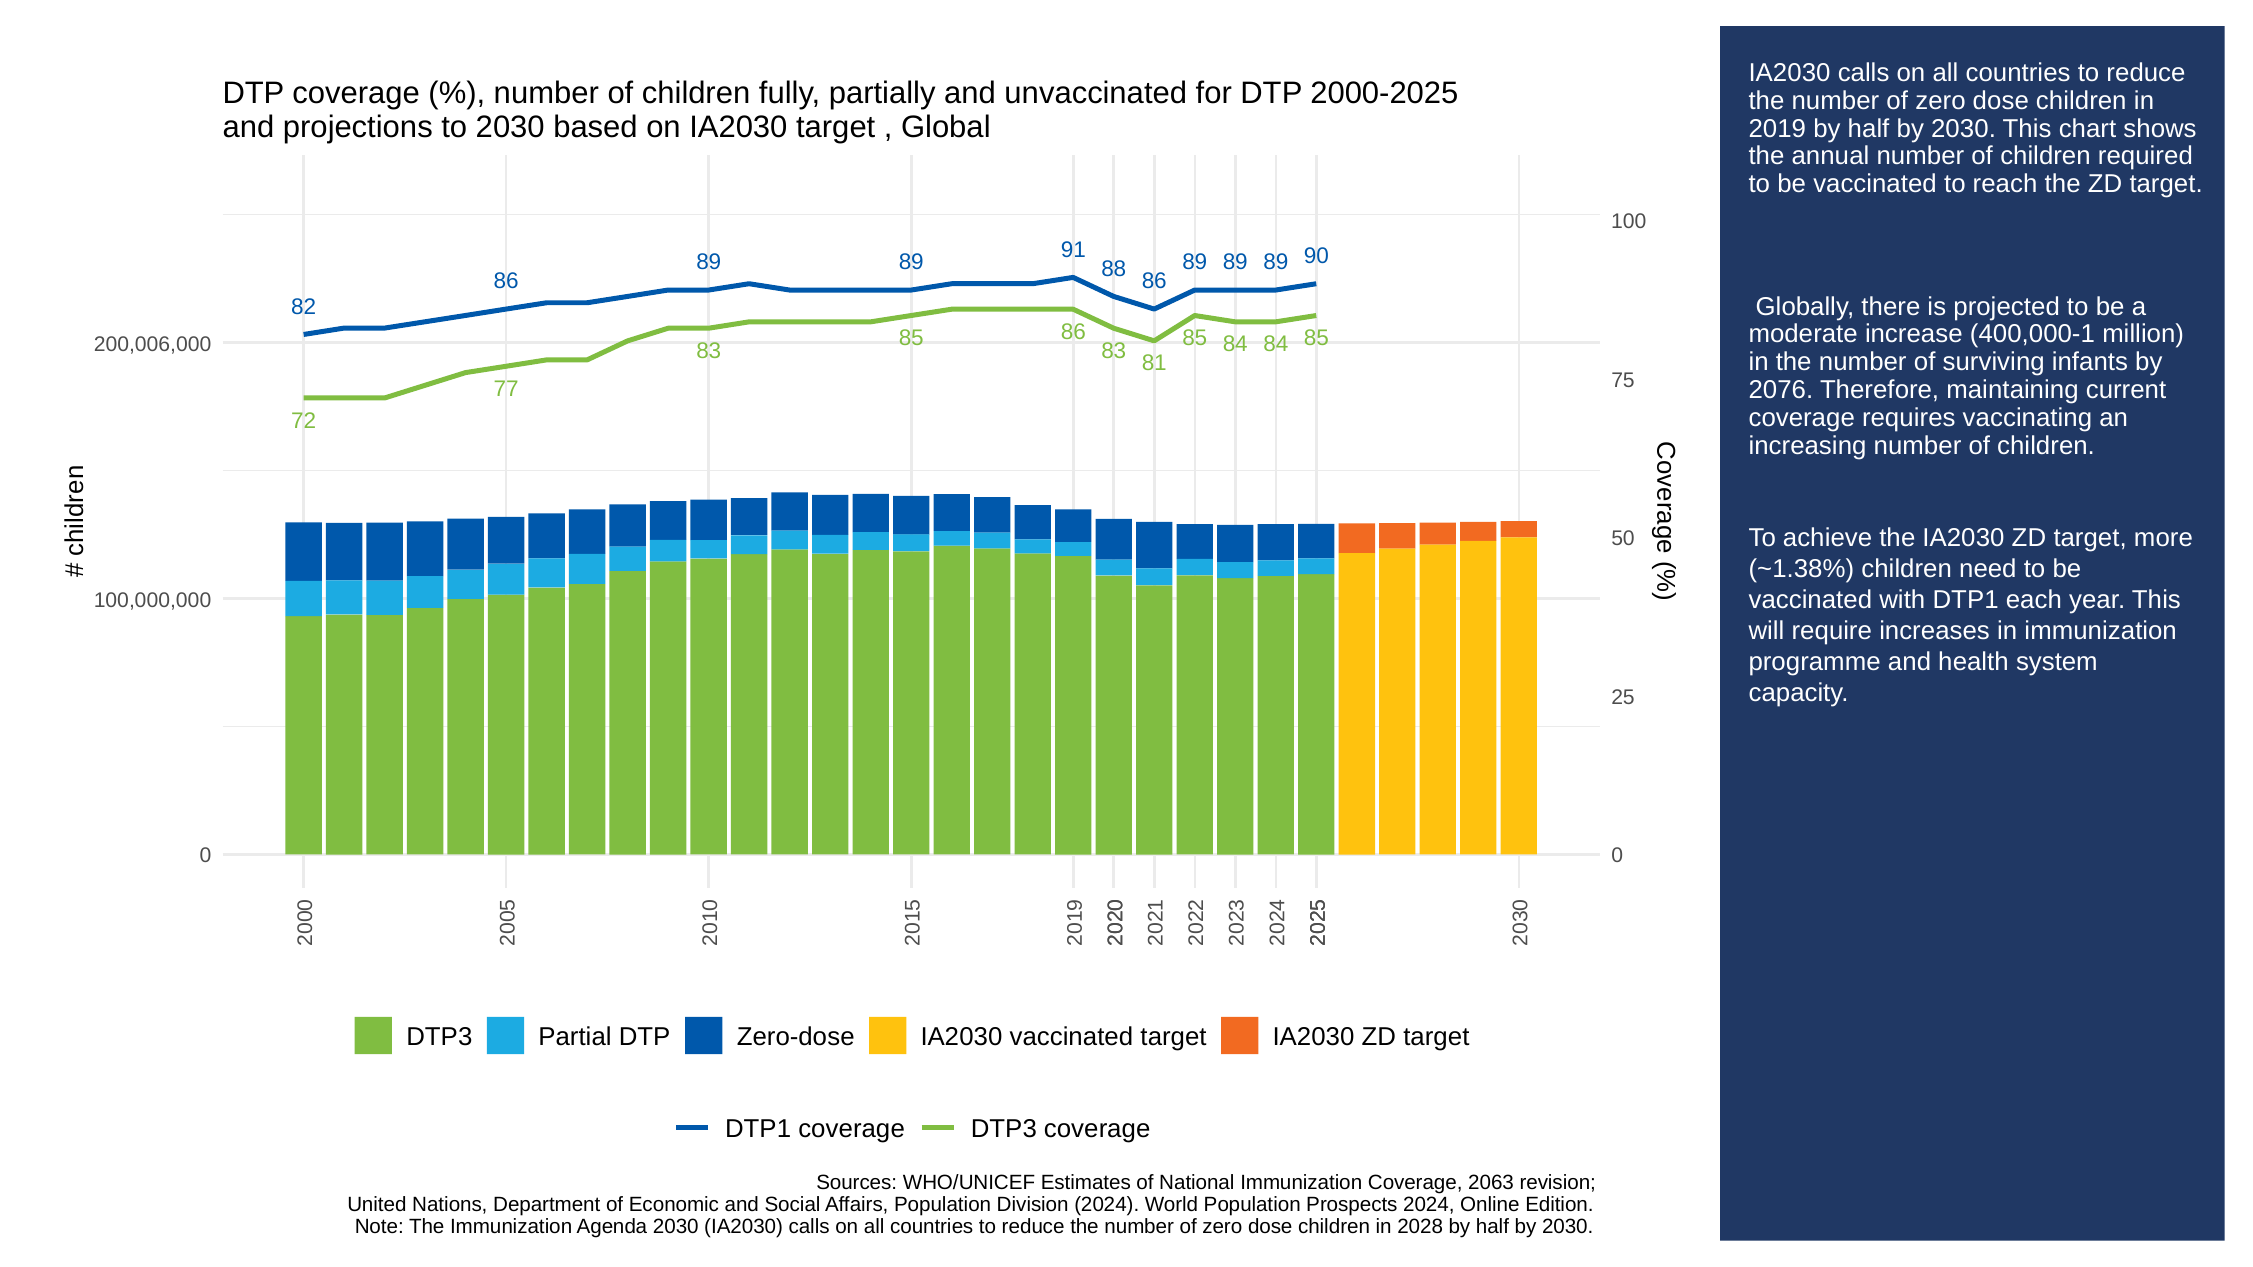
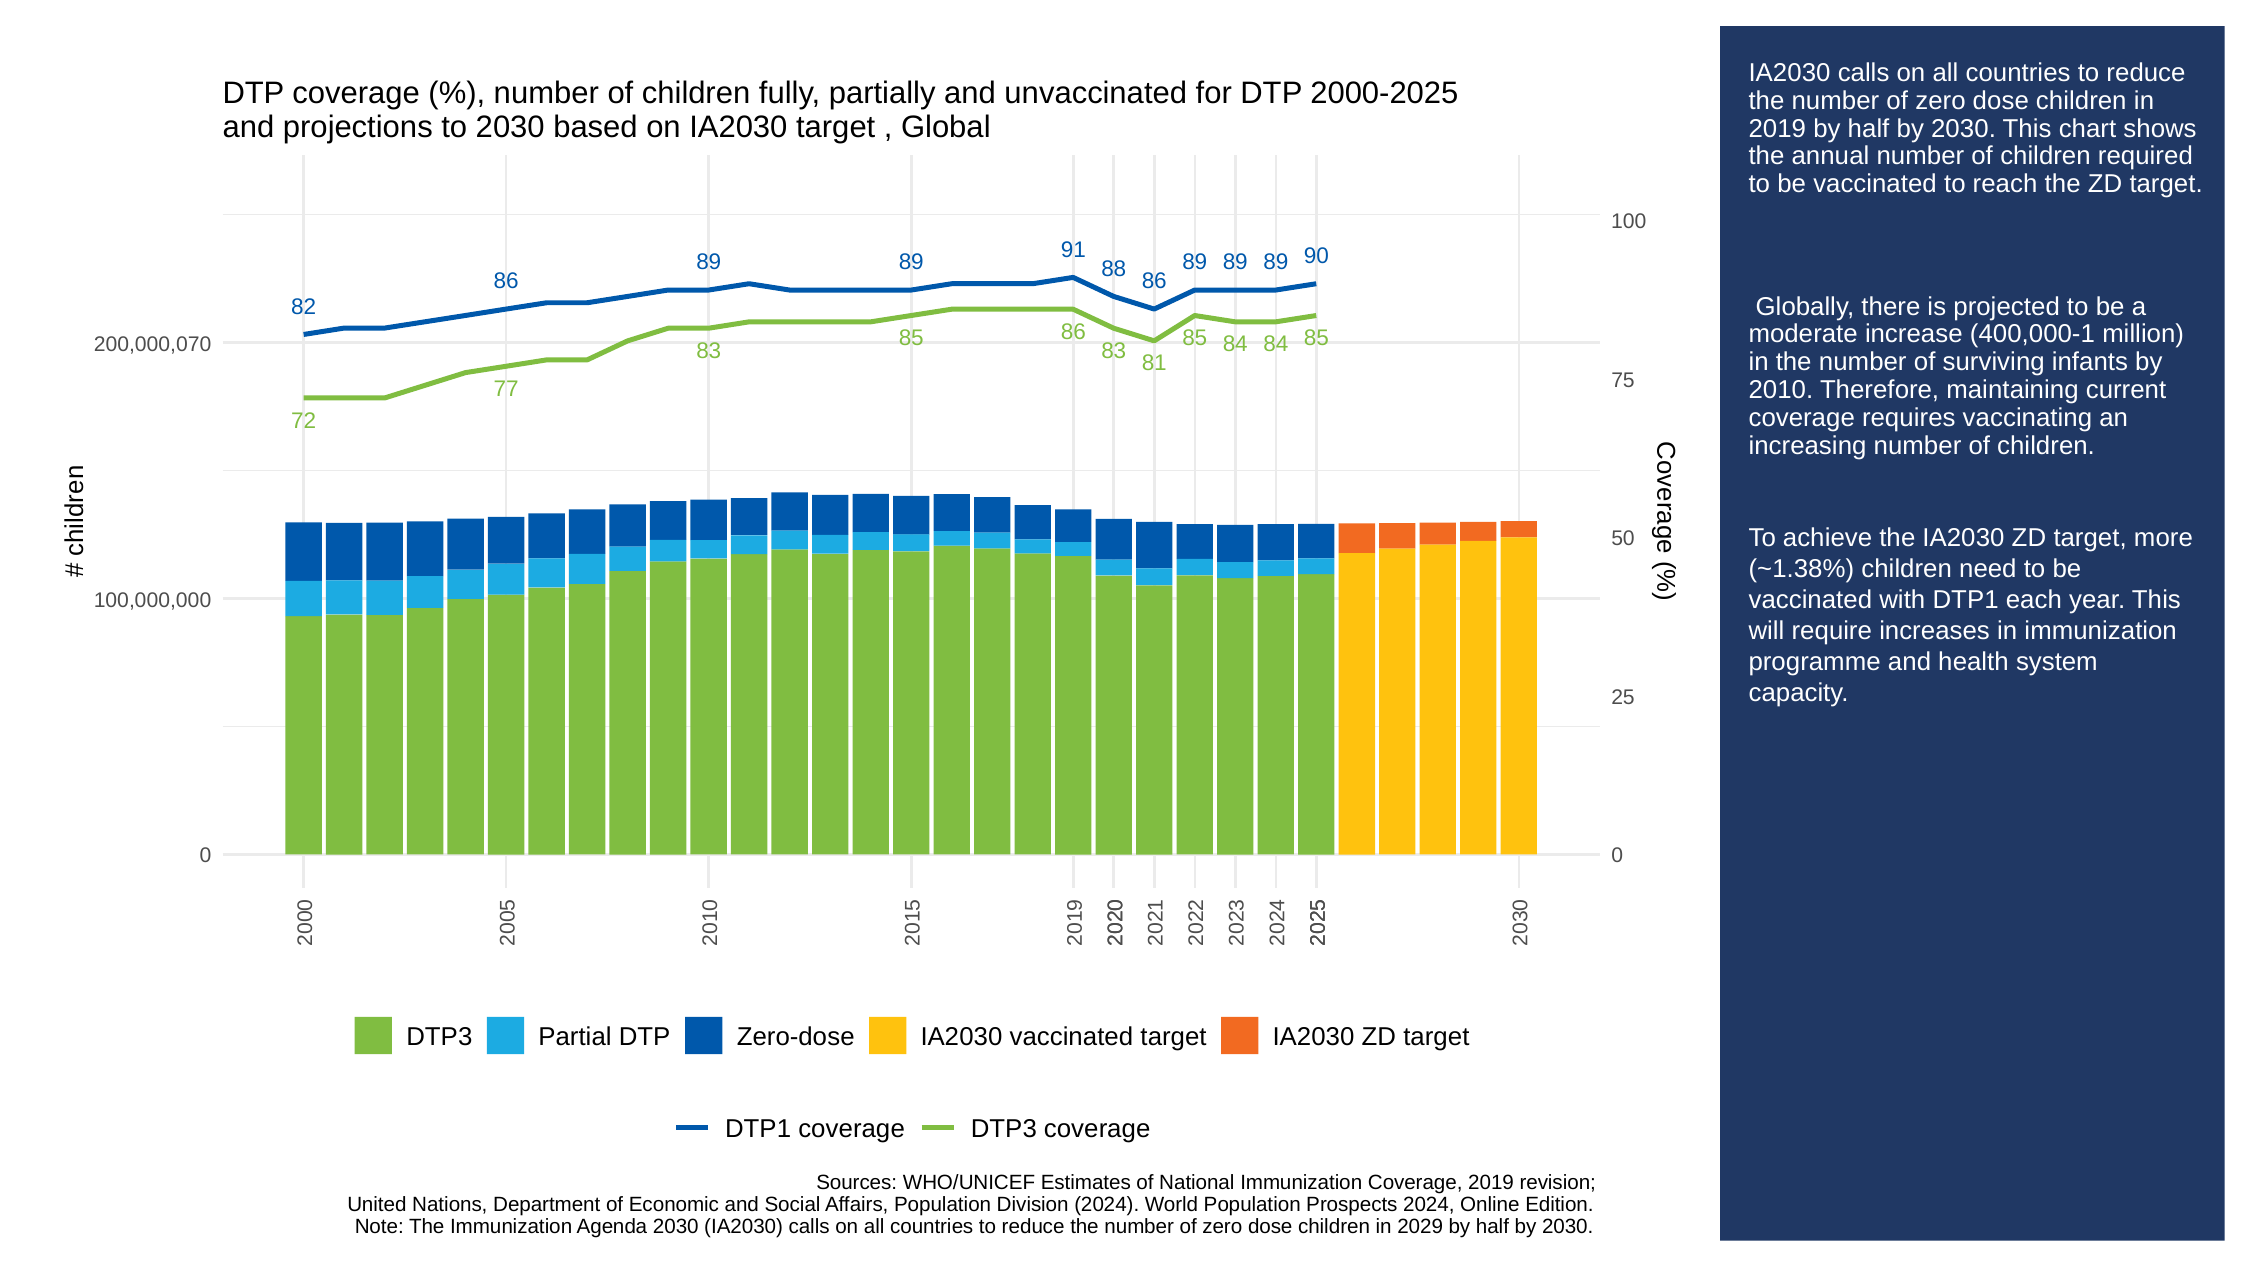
200,006,000: 200,006,000 -> 200,000,070
2076: 2076 -> 2010
Coverage 2063: 2063 -> 2019
2028: 2028 -> 2029
